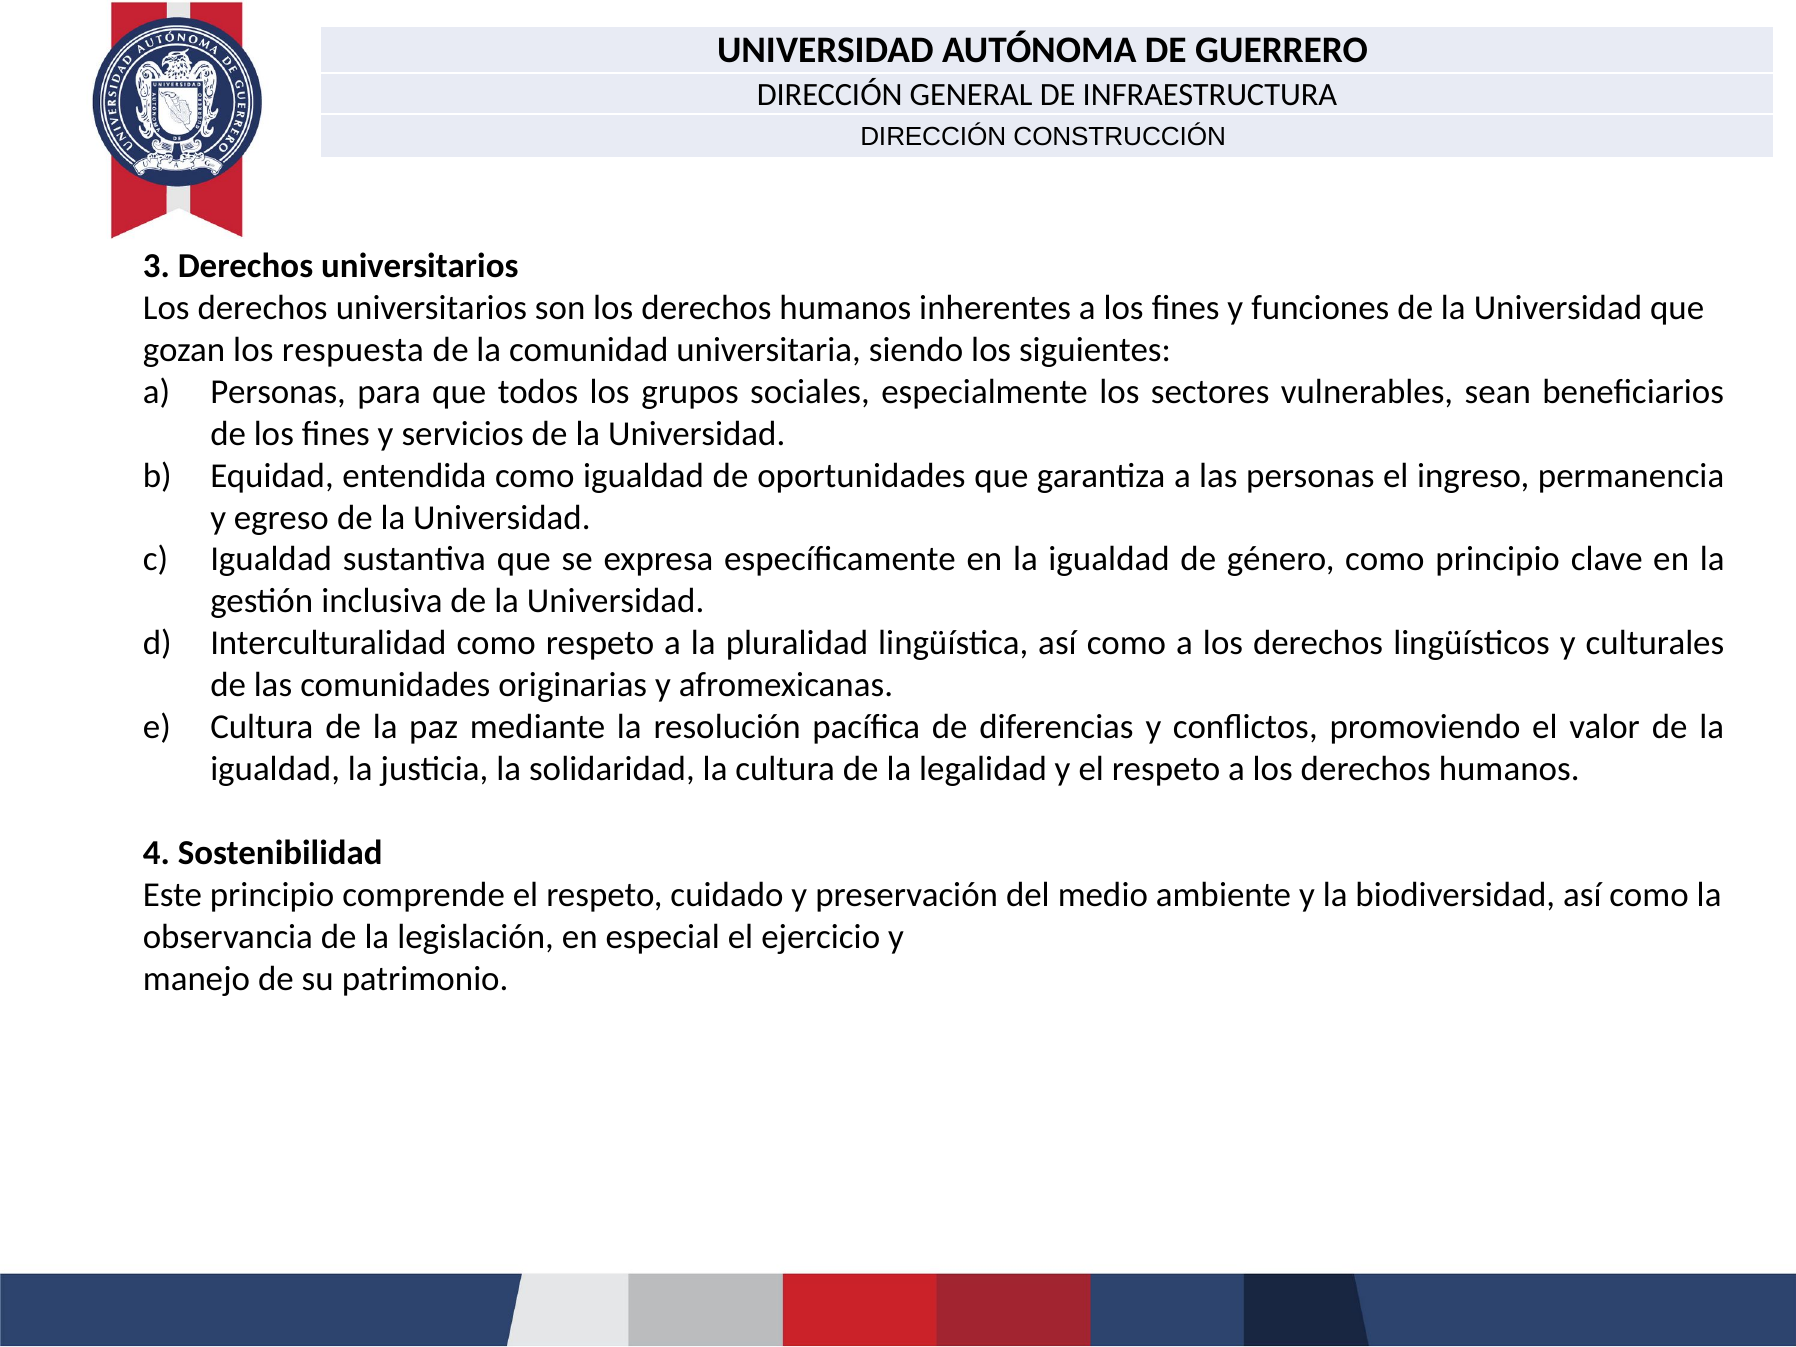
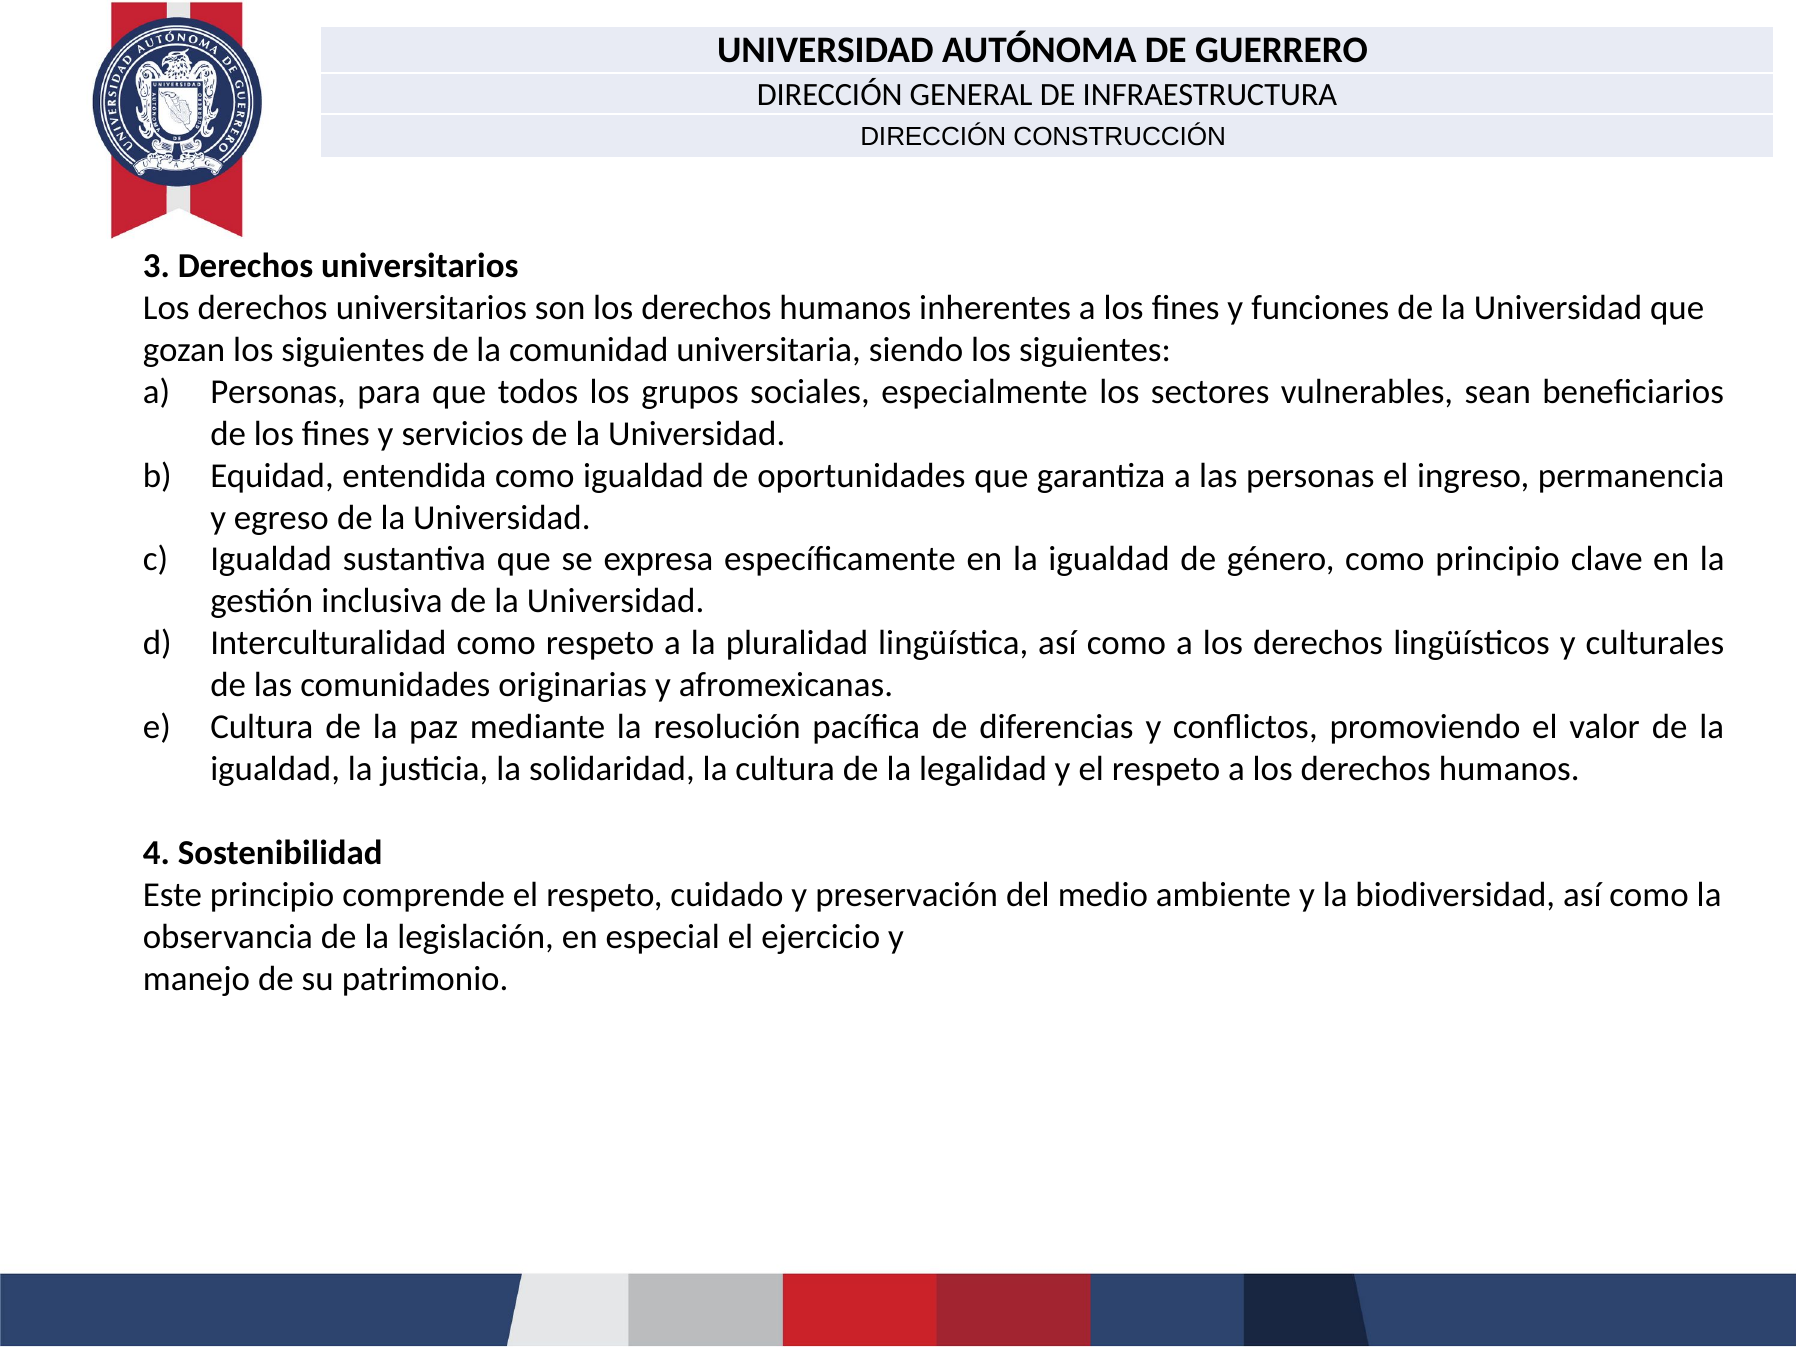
gozan los respuesta: respuesta -> siguientes
